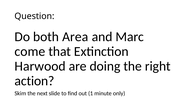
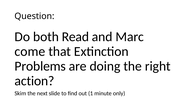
Area: Area -> Read
Harwood: Harwood -> Problems
